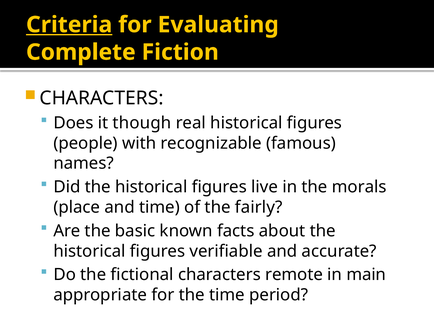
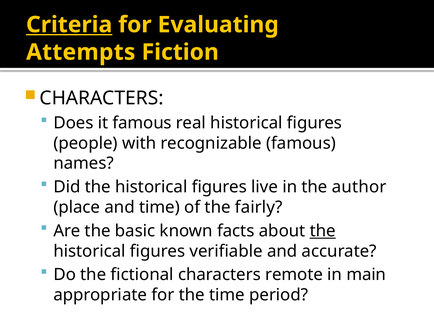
Complete: Complete -> Attempts
it though: though -> famous
morals: morals -> author
the at (323, 231) underline: none -> present
